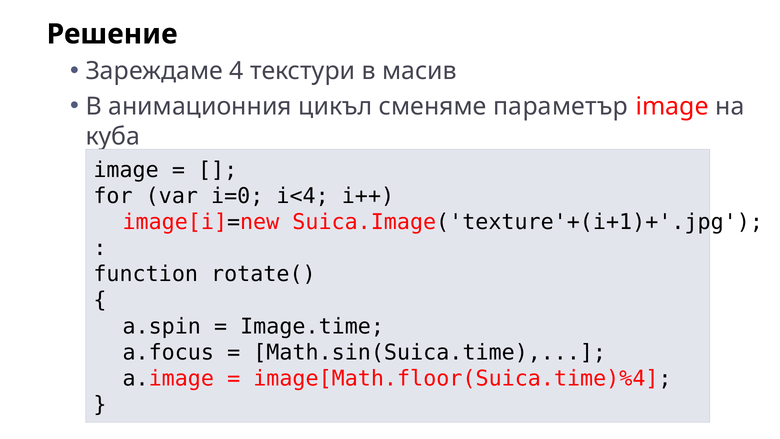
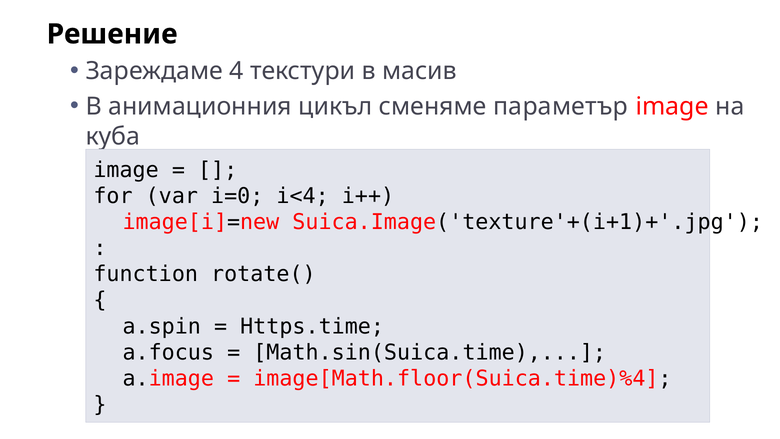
Image.time: Image.time -> Https.time
